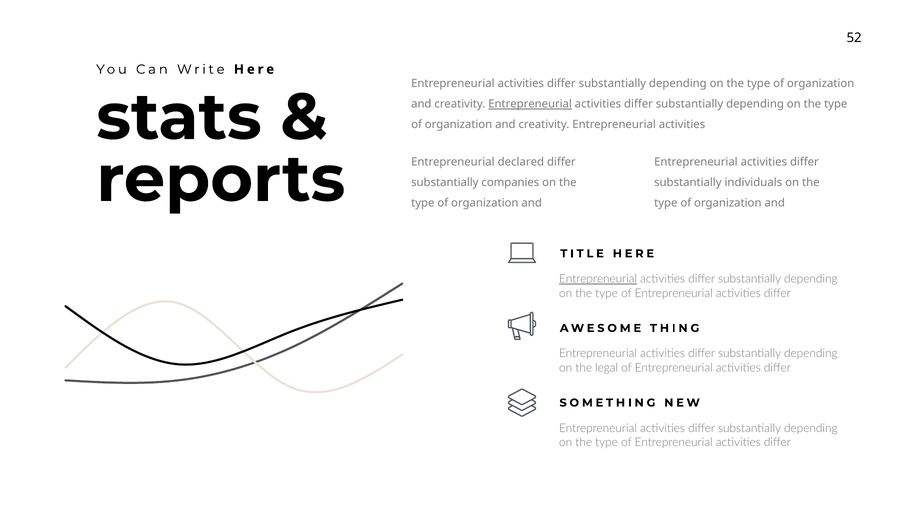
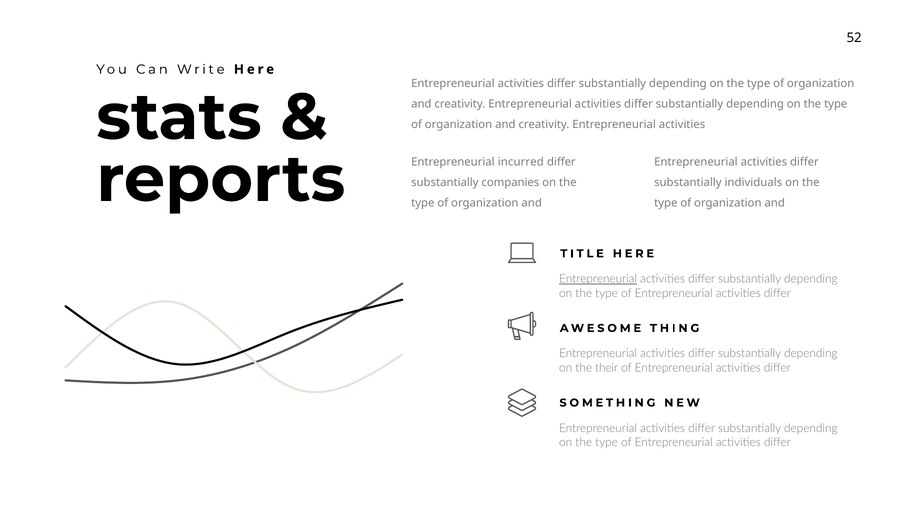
Entrepreneurial at (530, 104) underline: present -> none
declared: declared -> incurred
legal: legal -> their
